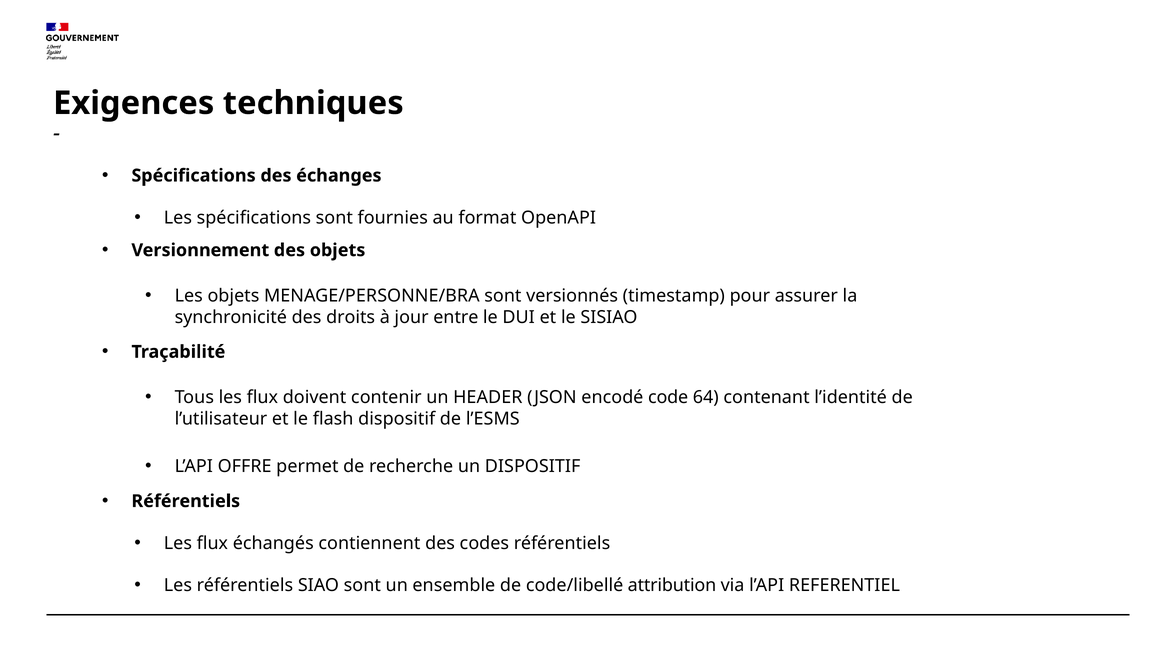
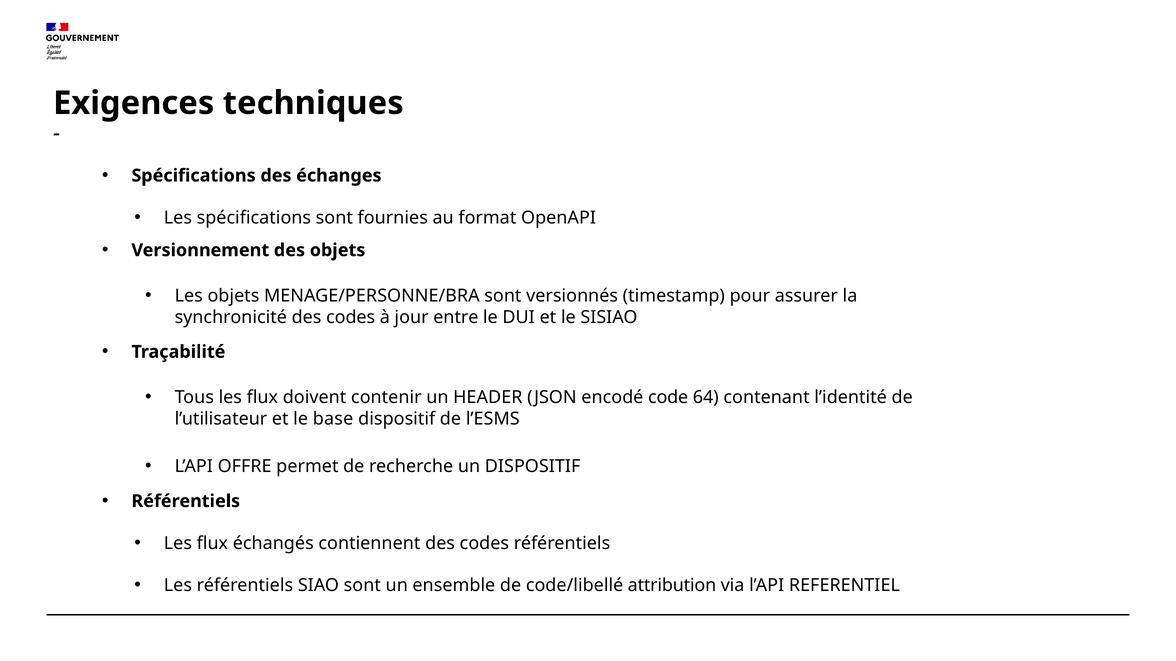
synchronicité des droits: droits -> codes
flash: flash -> base
